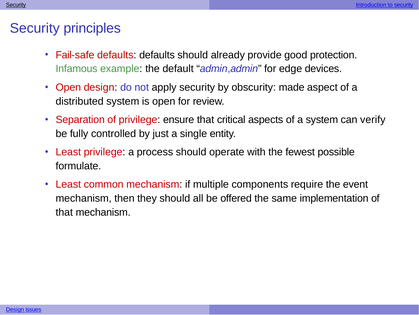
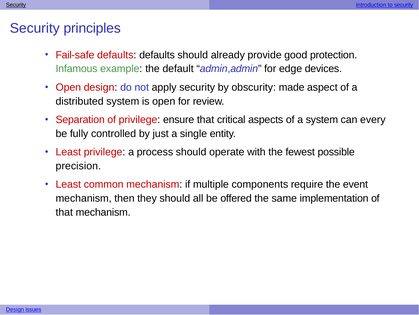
verify: verify -> every
formulate: formulate -> precision
